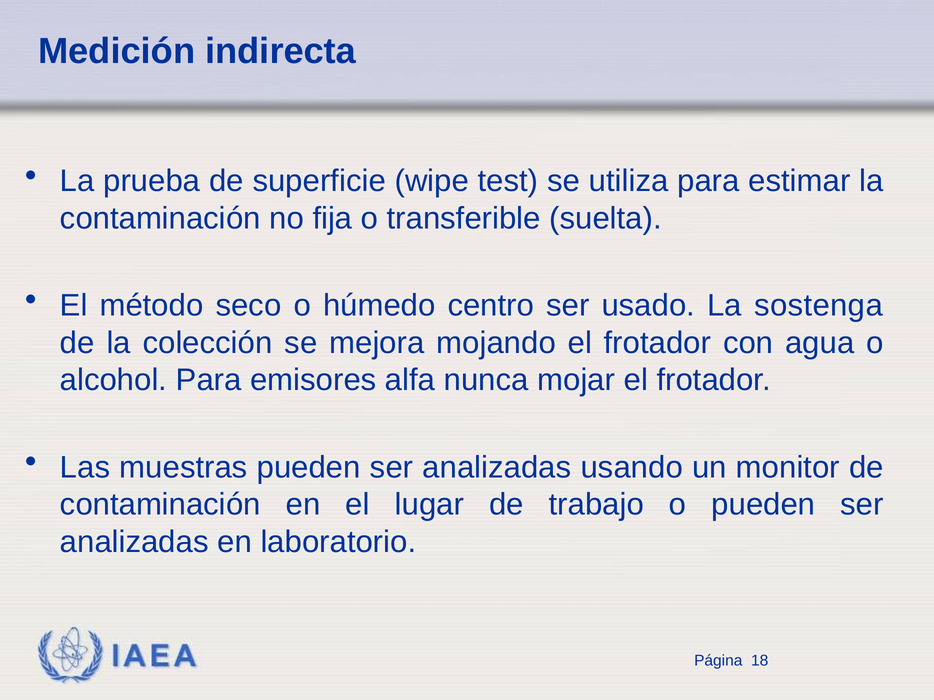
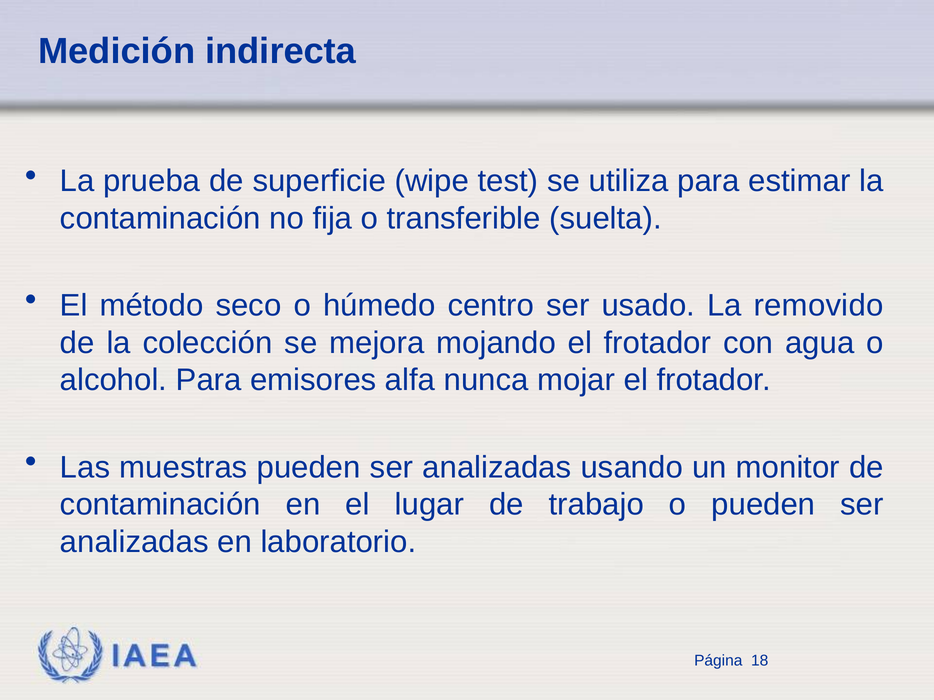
sostenga: sostenga -> removido
